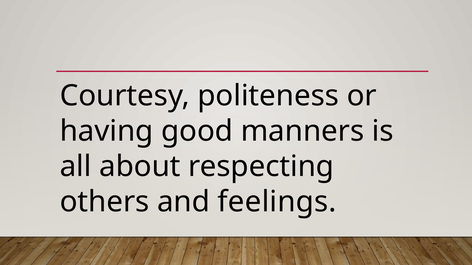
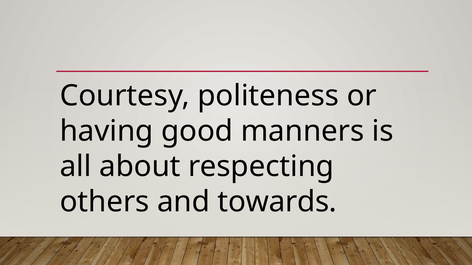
feelings: feelings -> towards
